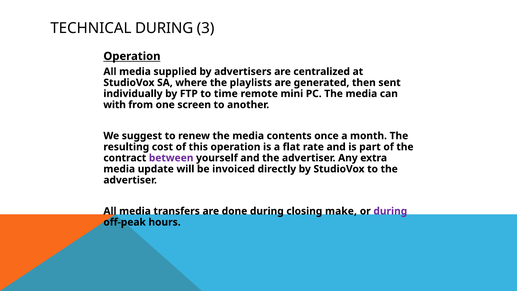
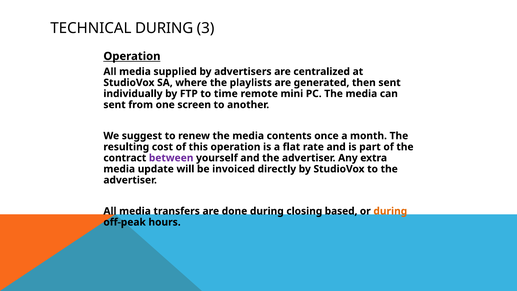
with at (115, 105): with -> sent
make: make -> based
during at (390, 211) colour: purple -> orange
